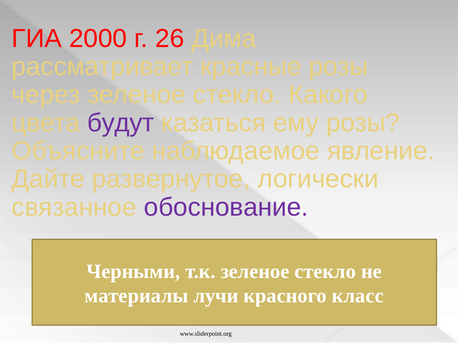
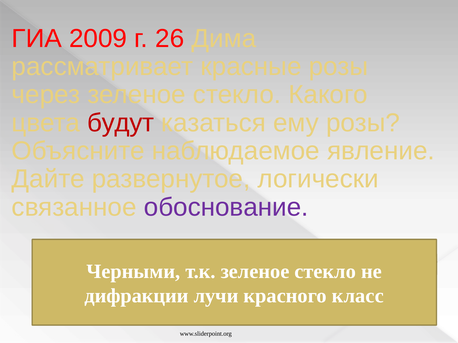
2000: 2000 -> 2009
будут colour: purple -> red
материалы: материалы -> дифракции
